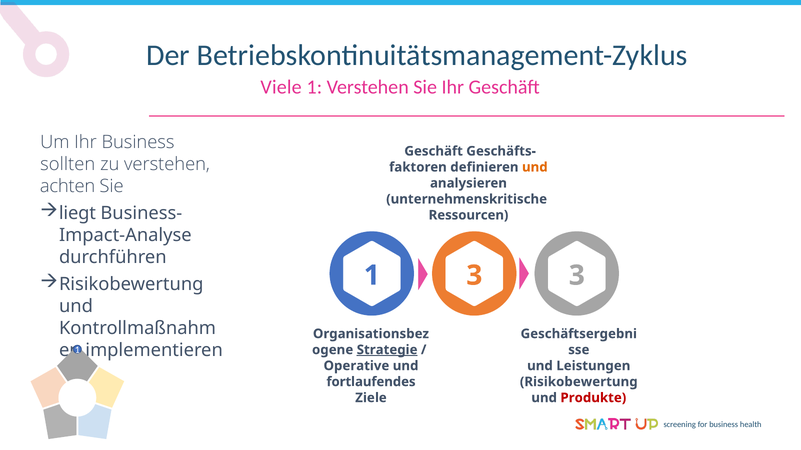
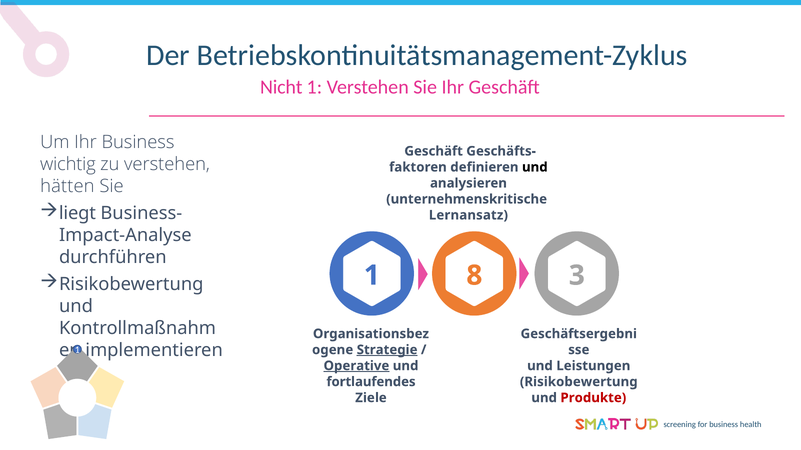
Viele: Viele -> Nicht
sollten: sollten -> wichtig
und at (535, 167) colour: orange -> black
achten: achten -> hätten
Ressourcen: Ressourcen -> Lernansatz
1 3: 3 -> 8
Operative underline: none -> present
